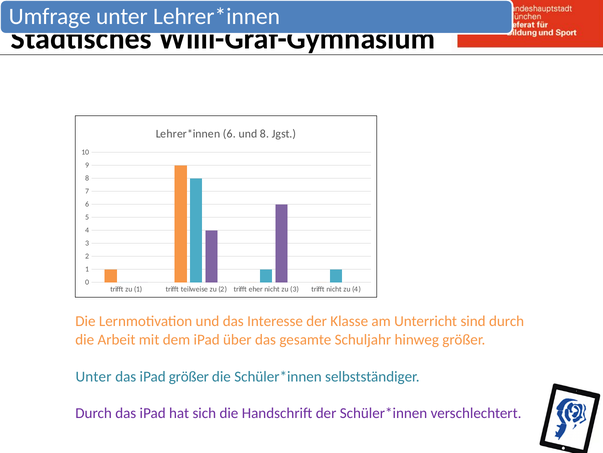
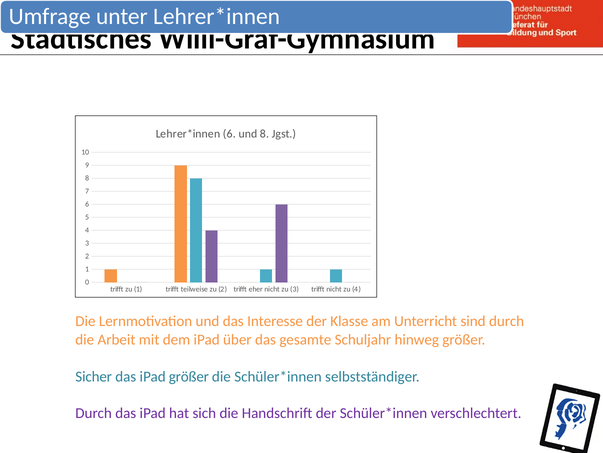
Unter at (94, 376): Unter -> Sicher
